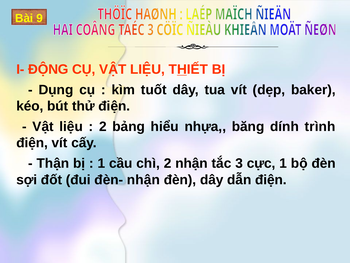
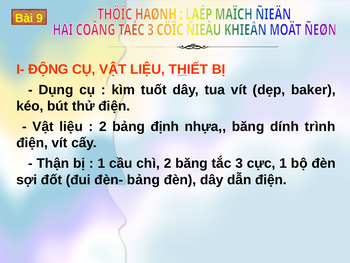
hiểu: hiểu -> định
2 nhận: nhận -> băng
đèn- nhận: nhận -> bảng
